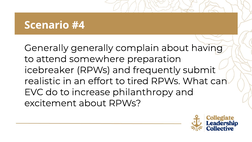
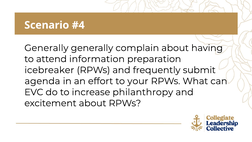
somewhere: somewhere -> information
realistic: realistic -> agenda
tired: tired -> your
